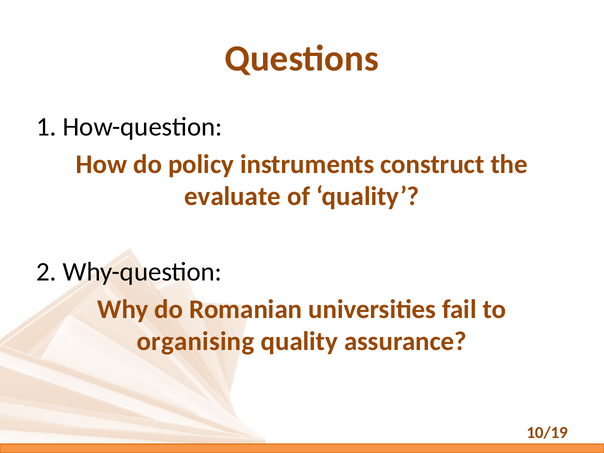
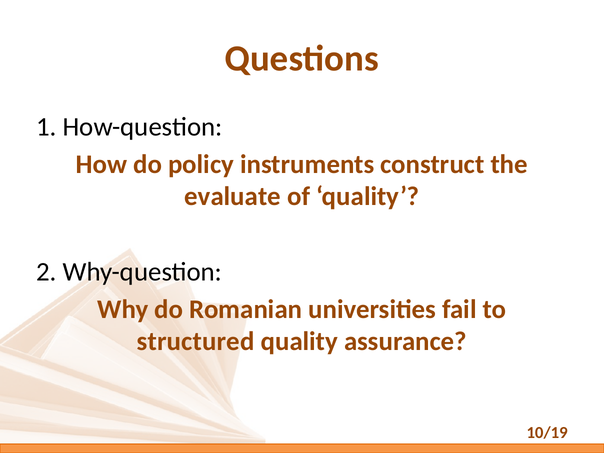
organising: organising -> structured
